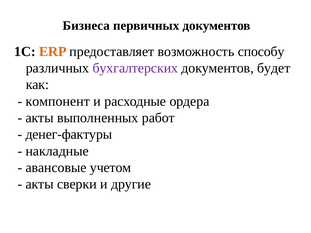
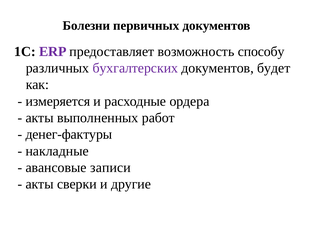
Бизнеса: Бизнеса -> Болезни
ERP colour: orange -> purple
компонент: компонент -> измеряется
учетом: учетом -> записи
